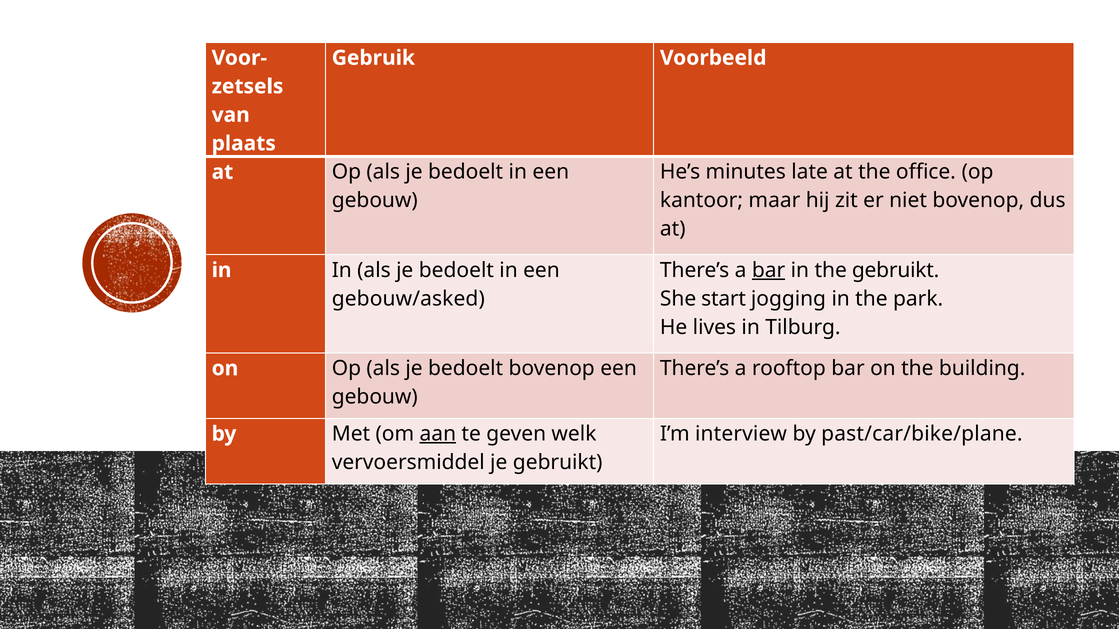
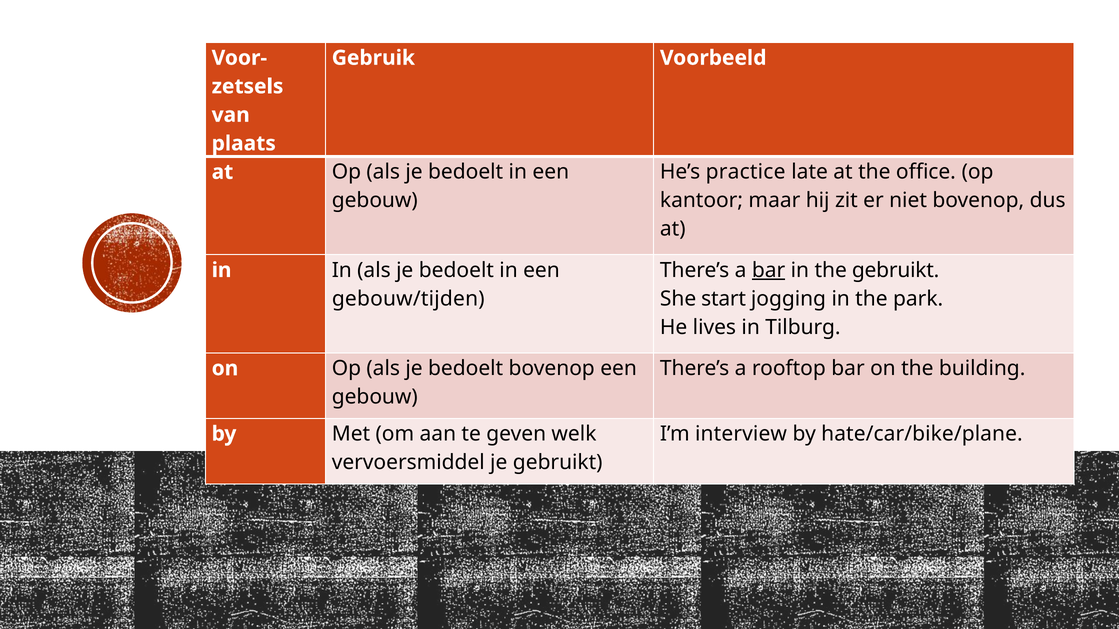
minutes: minutes -> practice
gebouw/asked: gebouw/asked -> gebouw/tijden
past/car/bike/plane: past/car/bike/plane -> hate/car/bike/plane
aan underline: present -> none
